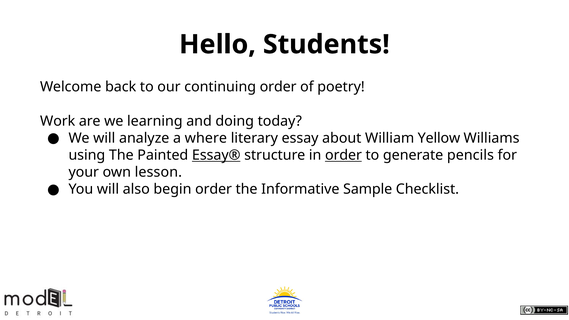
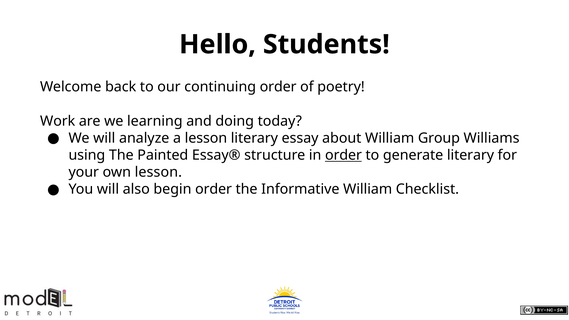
a where: where -> lesson
Yellow: Yellow -> Group
Essay® underline: present -> none
generate pencils: pencils -> literary
Informative Sample: Sample -> William
